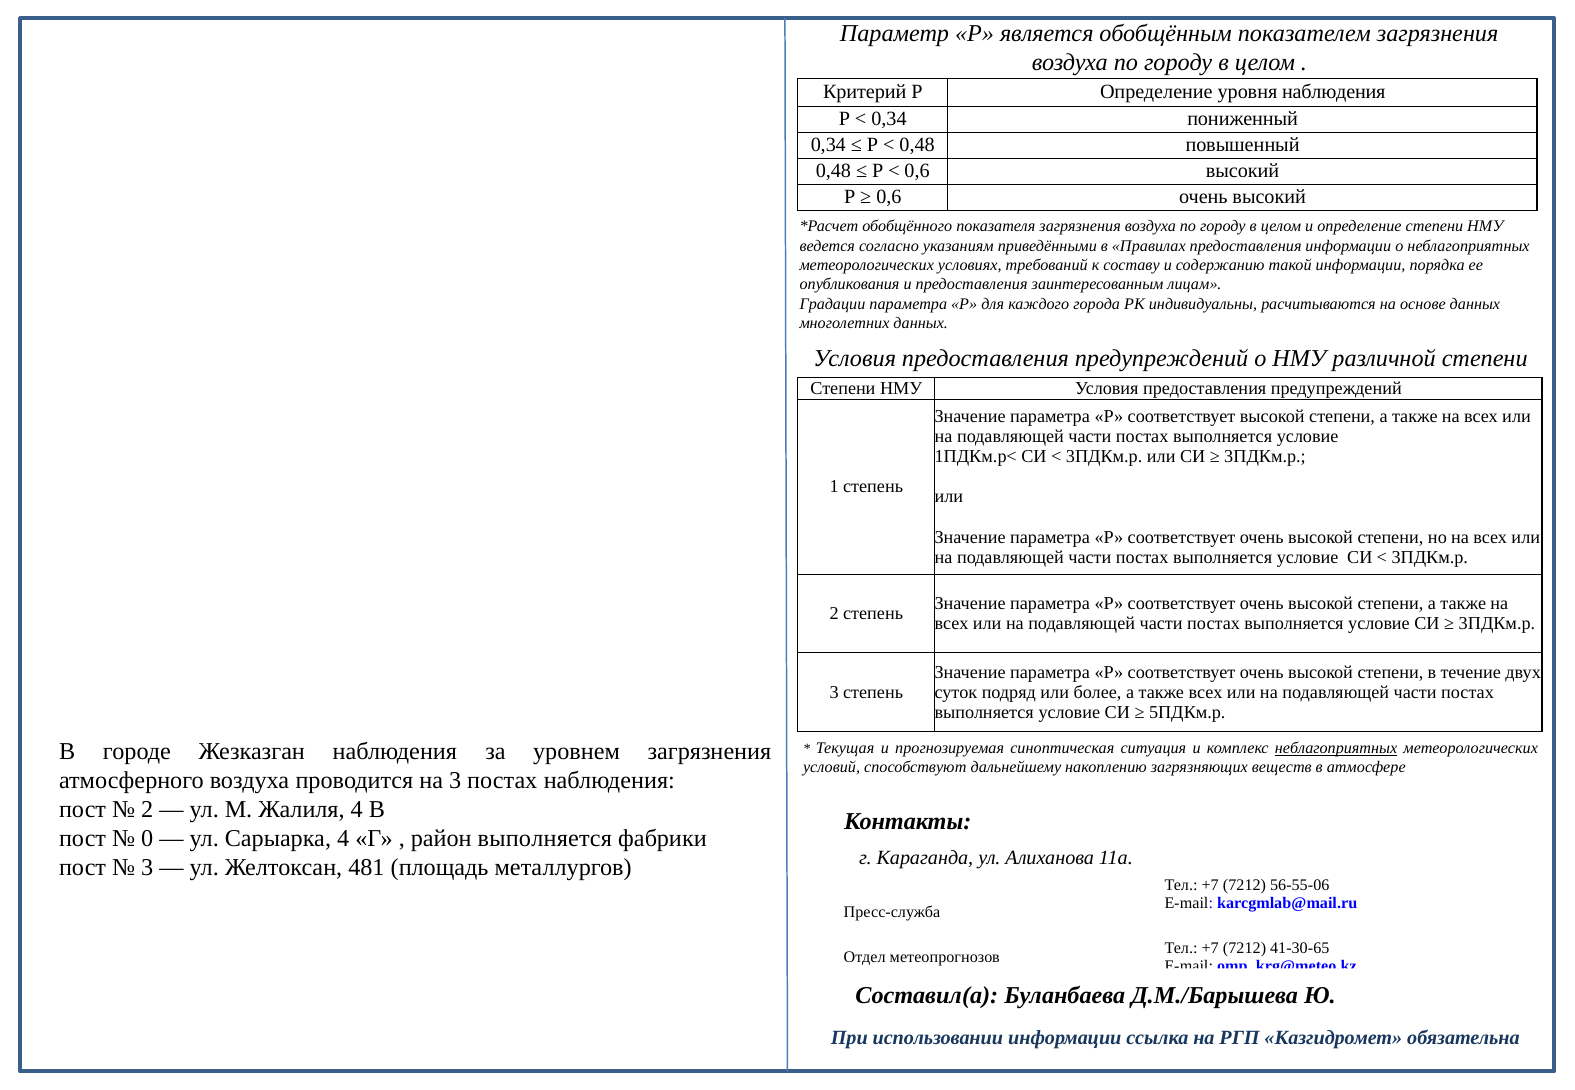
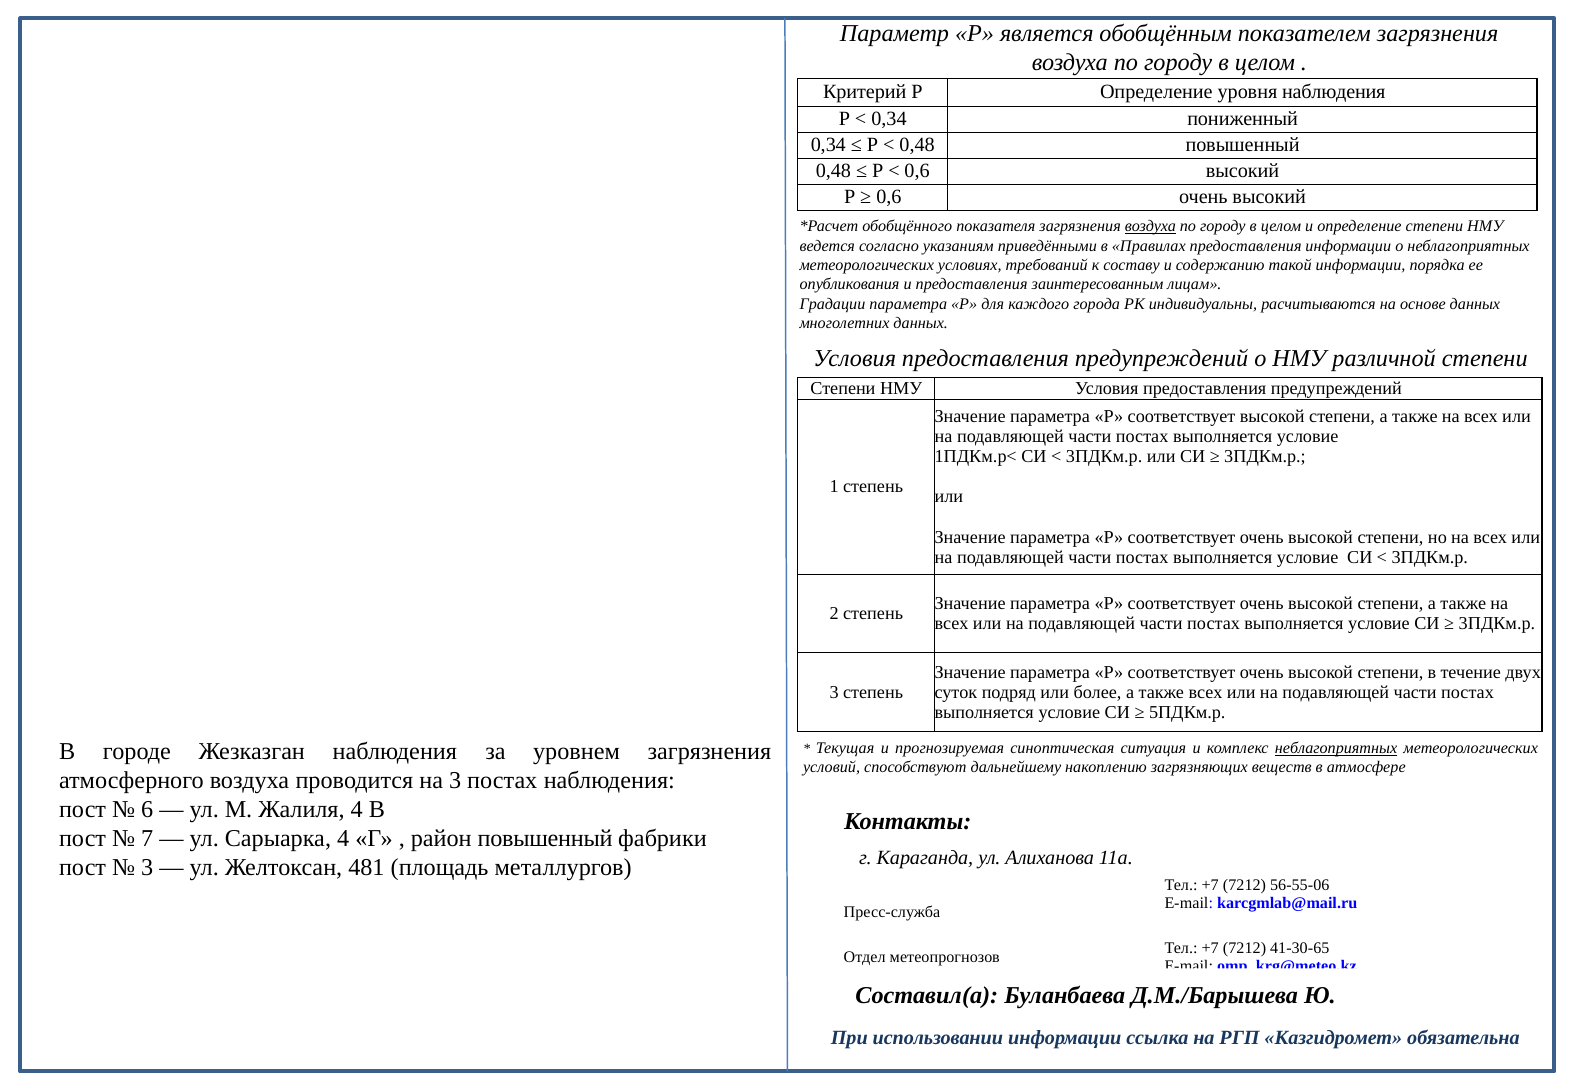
воздуха at (1150, 227) underline: none -> present
2 at (147, 810): 2 -> 6
0: 0 -> 7
район выполняется: выполняется -> повышенный
